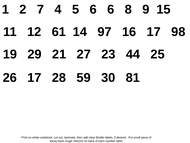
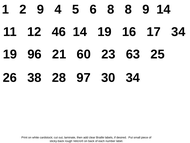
2 7: 7 -> 9
6 6: 6 -> 8
9 15: 15 -> 14
61: 61 -> 46
14 97: 97 -> 19
17 98: 98 -> 34
29: 29 -> 96
27: 27 -> 60
44: 44 -> 63
26 17: 17 -> 38
59: 59 -> 97
30 81: 81 -> 34
